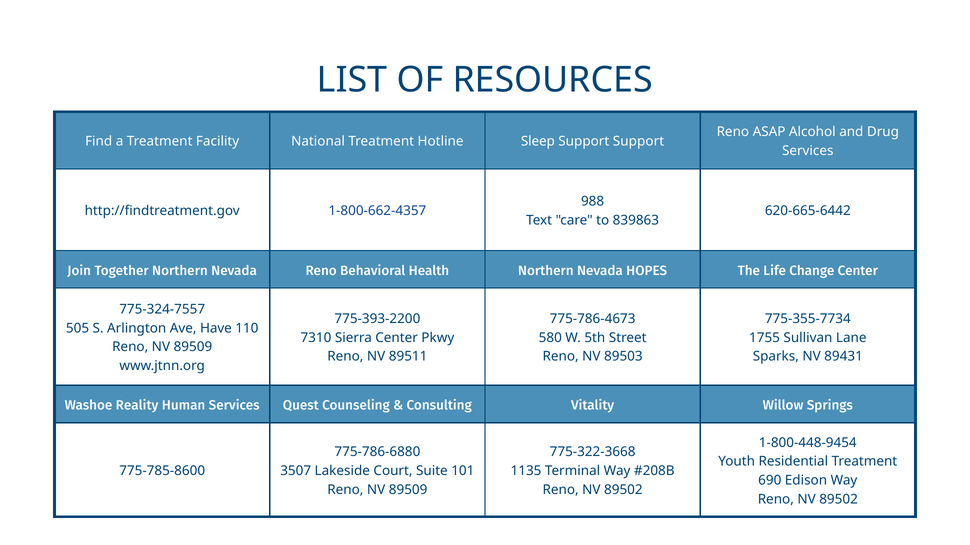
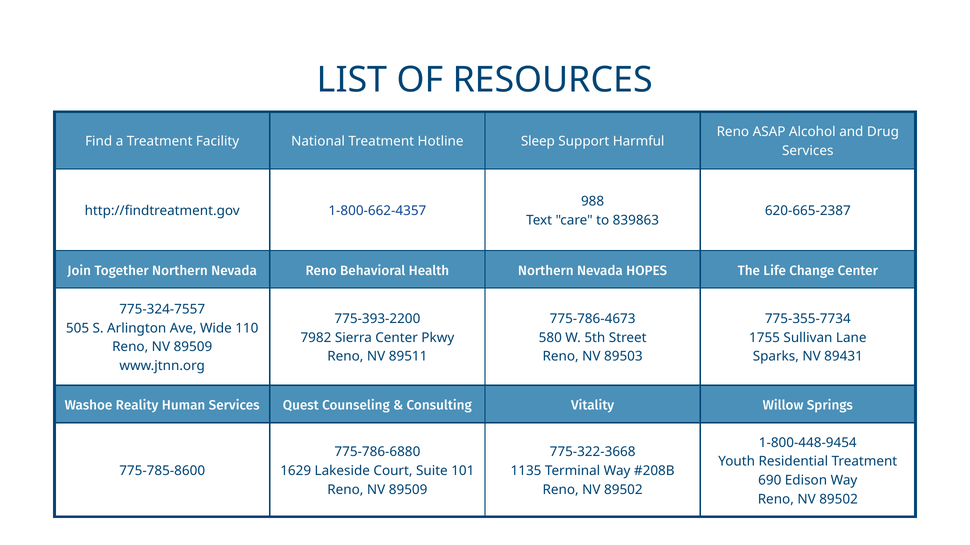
Support Support: Support -> Harmful
620-665-6442: 620-665-6442 -> 620-665-2387
Have: Have -> Wide
7310: 7310 -> 7982
3507: 3507 -> 1629
